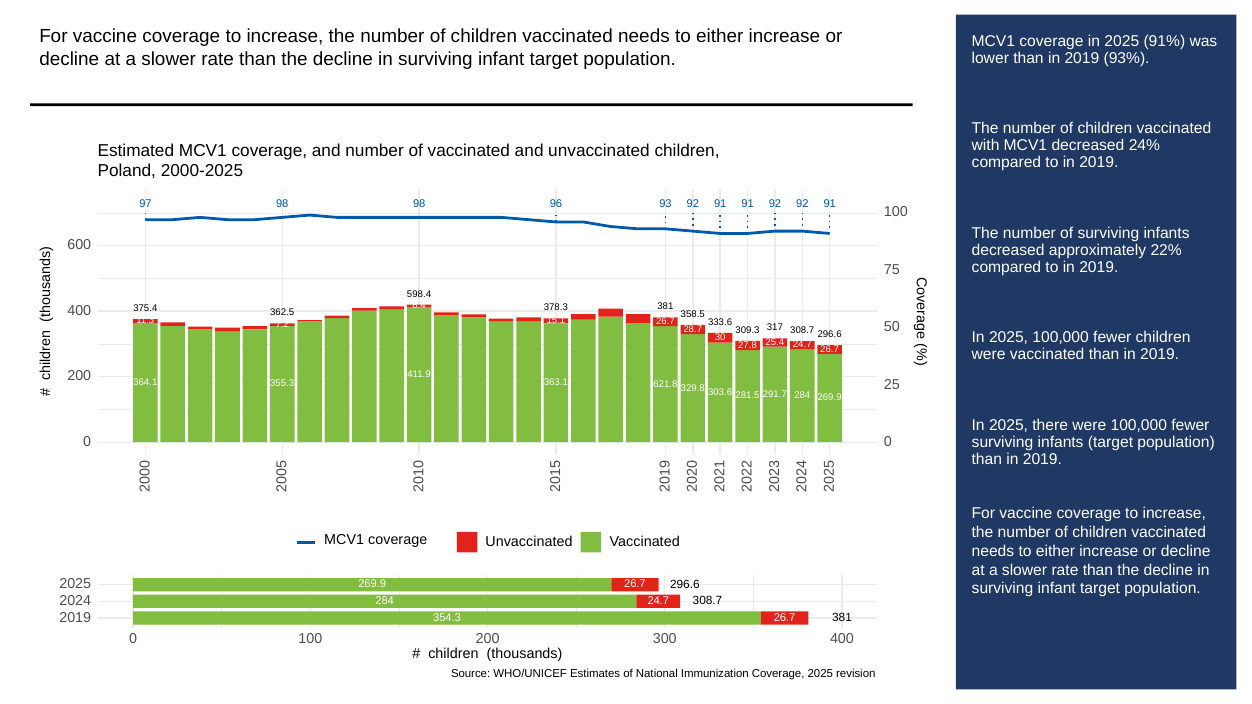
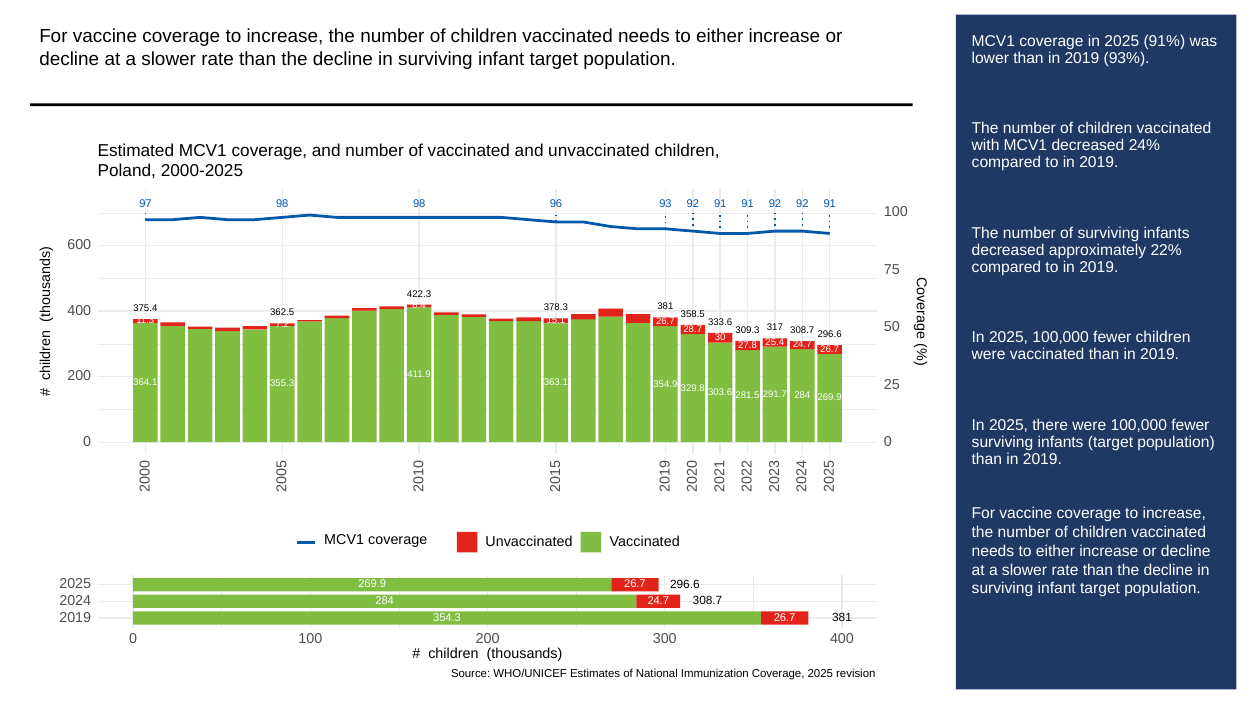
598.4: 598.4 -> 422.3
621.8: 621.8 -> 354.9
